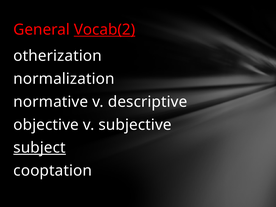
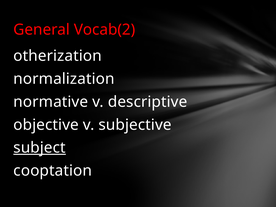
Vocab(2 underline: present -> none
